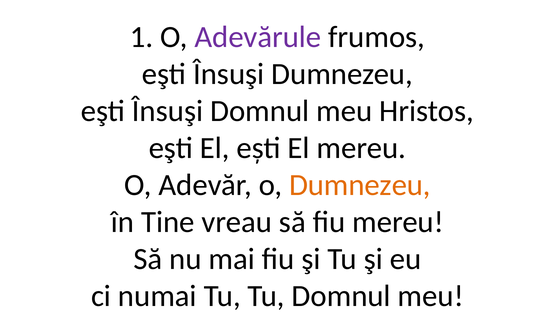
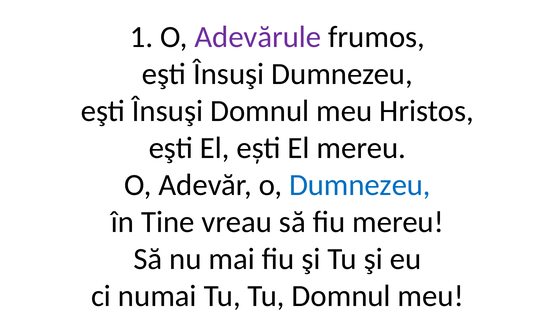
Dumnezeu at (360, 185) colour: orange -> blue
